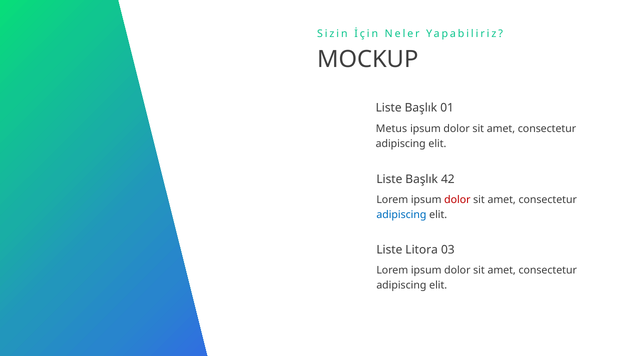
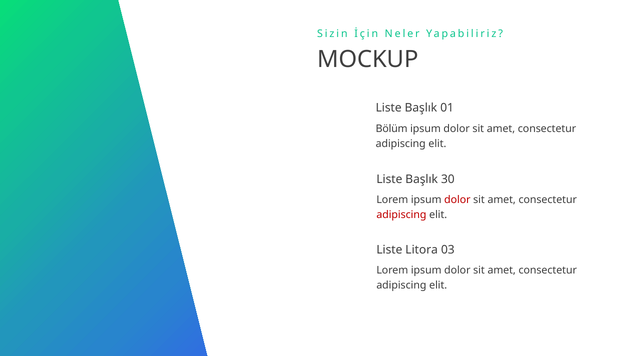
Metus: Metus -> Bölüm
42: 42 -> 30
adipiscing at (401, 215) colour: blue -> red
